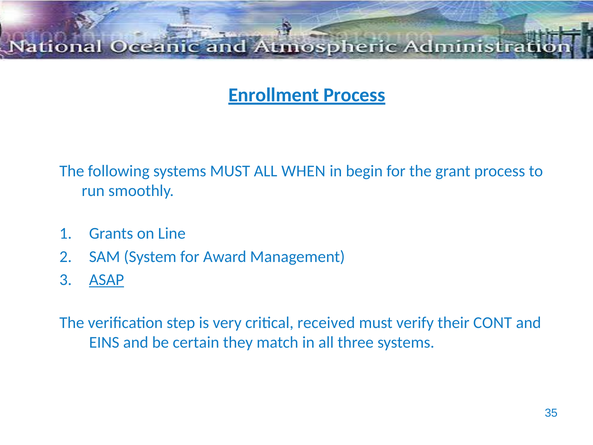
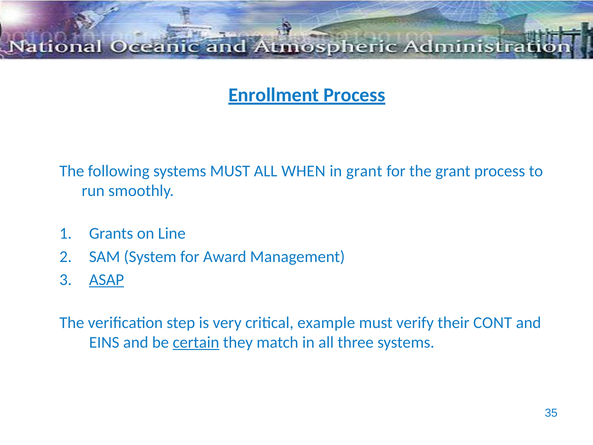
in begin: begin -> grant
received: received -> example
certain underline: none -> present
